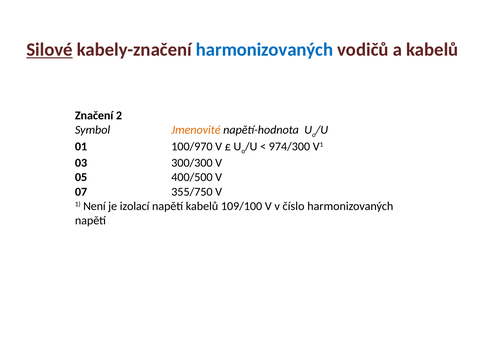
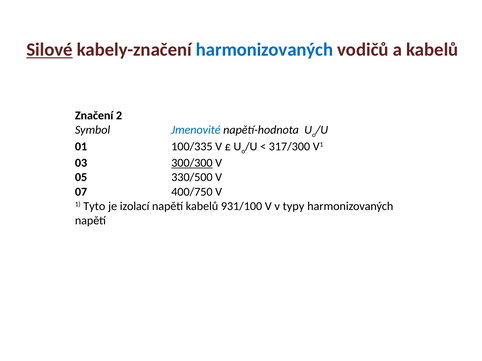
Jmenovité colour: orange -> blue
100/970: 100/970 -> 100/335
974/300: 974/300 -> 317/300
300/300 underline: none -> present
400/500: 400/500 -> 330/500
355/750: 355/750 -> 400/750
Není: Není -> Tyto
109/100: 109/100 -> 931/100
číslo: číslo -> typy
